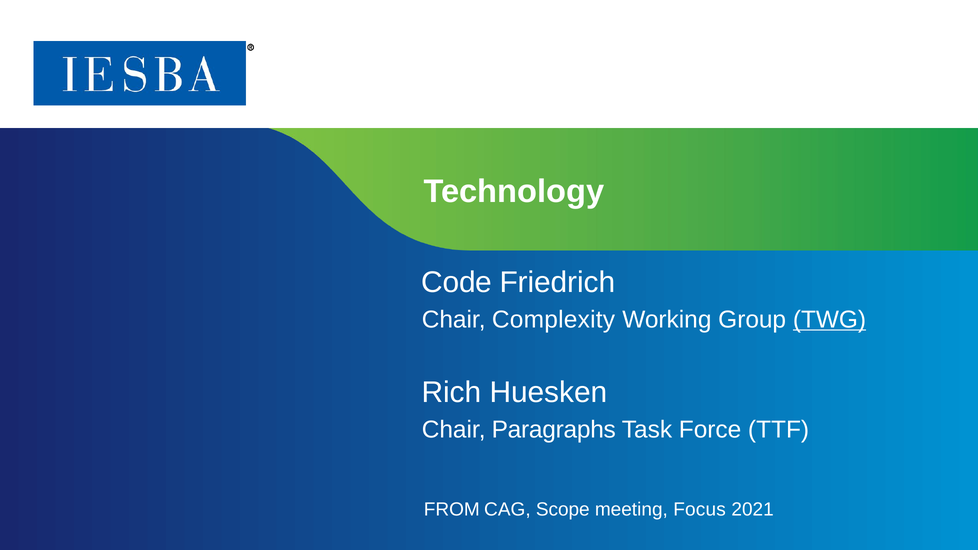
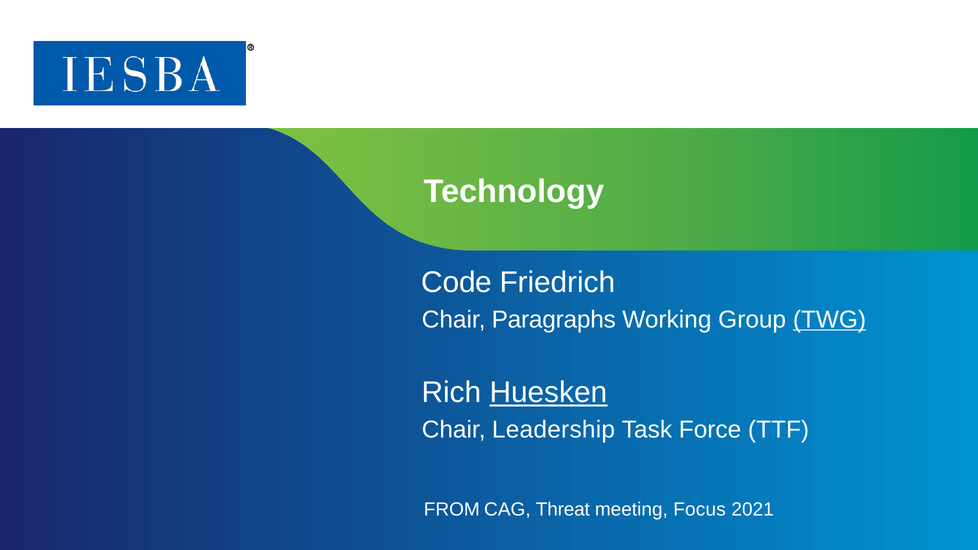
Complexity: Complexity -> Paragraphs
Huesken underline: none -> present
Paragraphs: Paragraphs -> Leadership
Scope: Scope -> Threat
